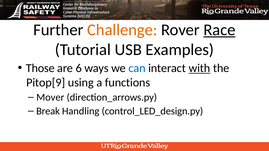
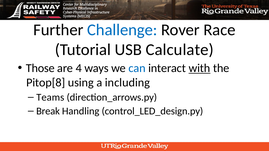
Challenge colour: orange -> blue
Race underline: present -> none
Examples: Examples -> Calculate
6: 6 -> 4
Pitop[9: Pitop[9 -> Pitop[8
functions: functions -> including
Mover: Mover -> Teams
